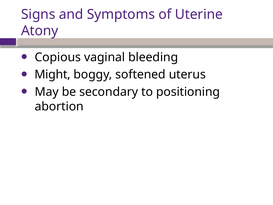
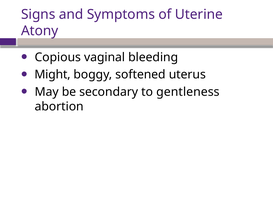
positioning: positioning -> gentleness
